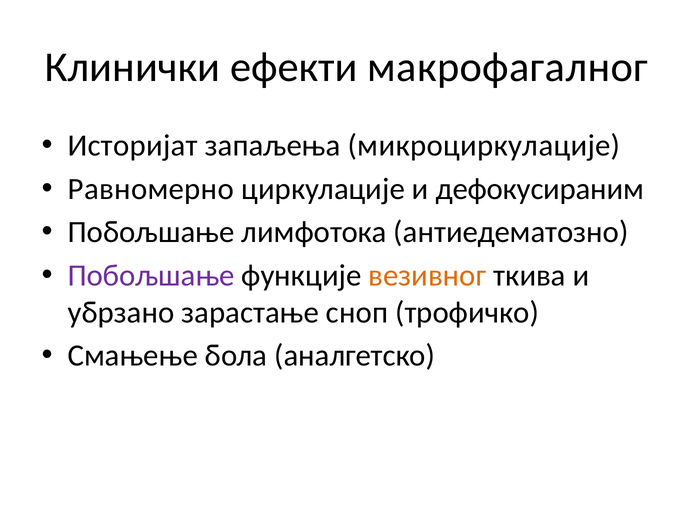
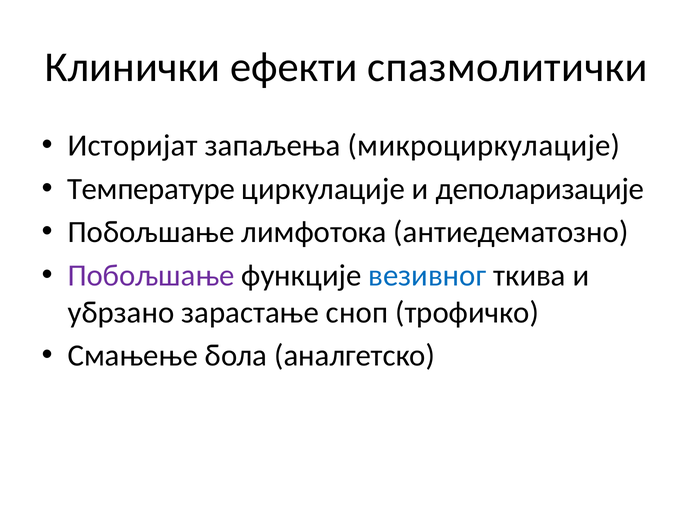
макрофагалног: макрофагалног -> спазмолитички
Равномерно: Равномерно -> Температуре
дефокусираним: дефокусираним -> деполаризације
везивног colour: orange -> blue
